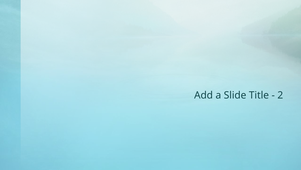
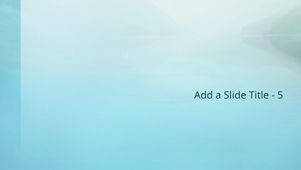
2: 2 -> 5
